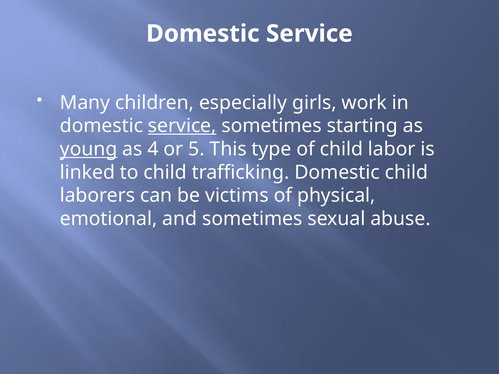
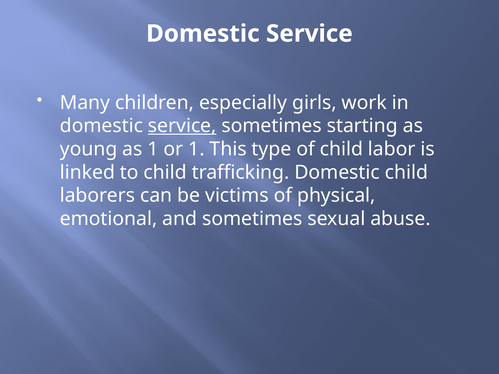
young underline: present -> none
as 4: 4 -> 1
or 5: 5 -> 1
